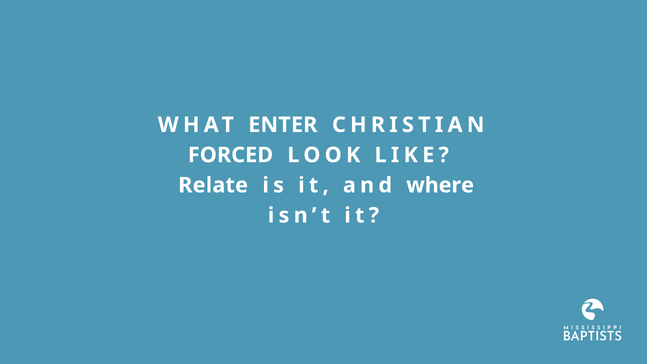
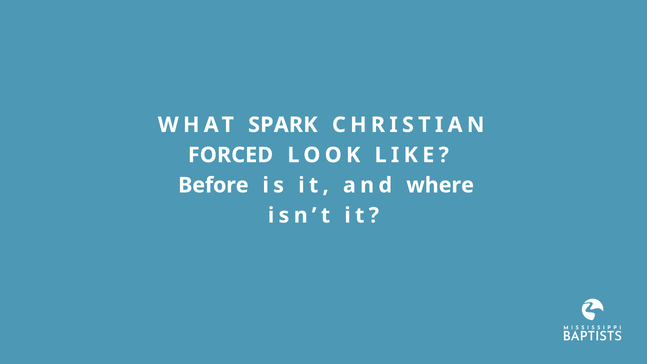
ENTER: ENTER -> SPARK
Relate: Relate -> Before
